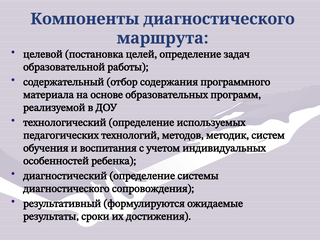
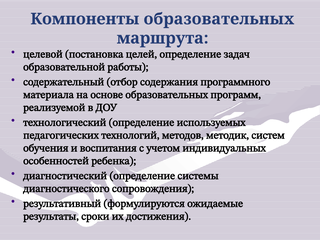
Компоненты диагностического: диагностического -> образовательных
